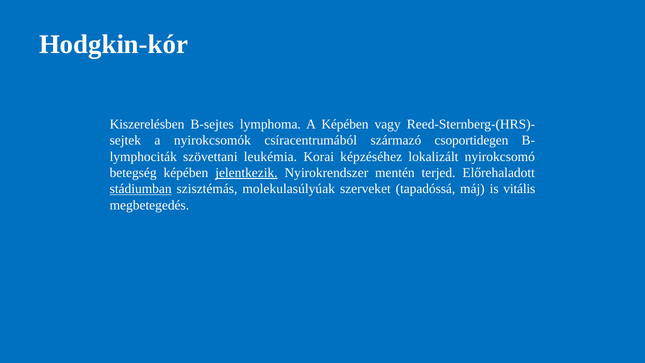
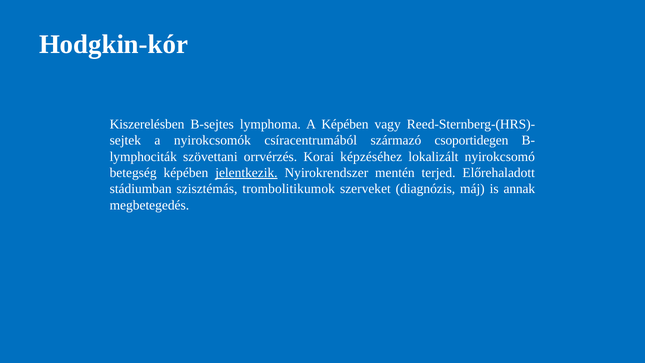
leukémia: leukémia -> orrvérzés
stádiumban underline: present -> none
molekulasúlyúak: molekulasúlyúak -> trombolitikumok
tapadóssá: tapadóssá -> diagnózis
vitális: vitális -> annak
